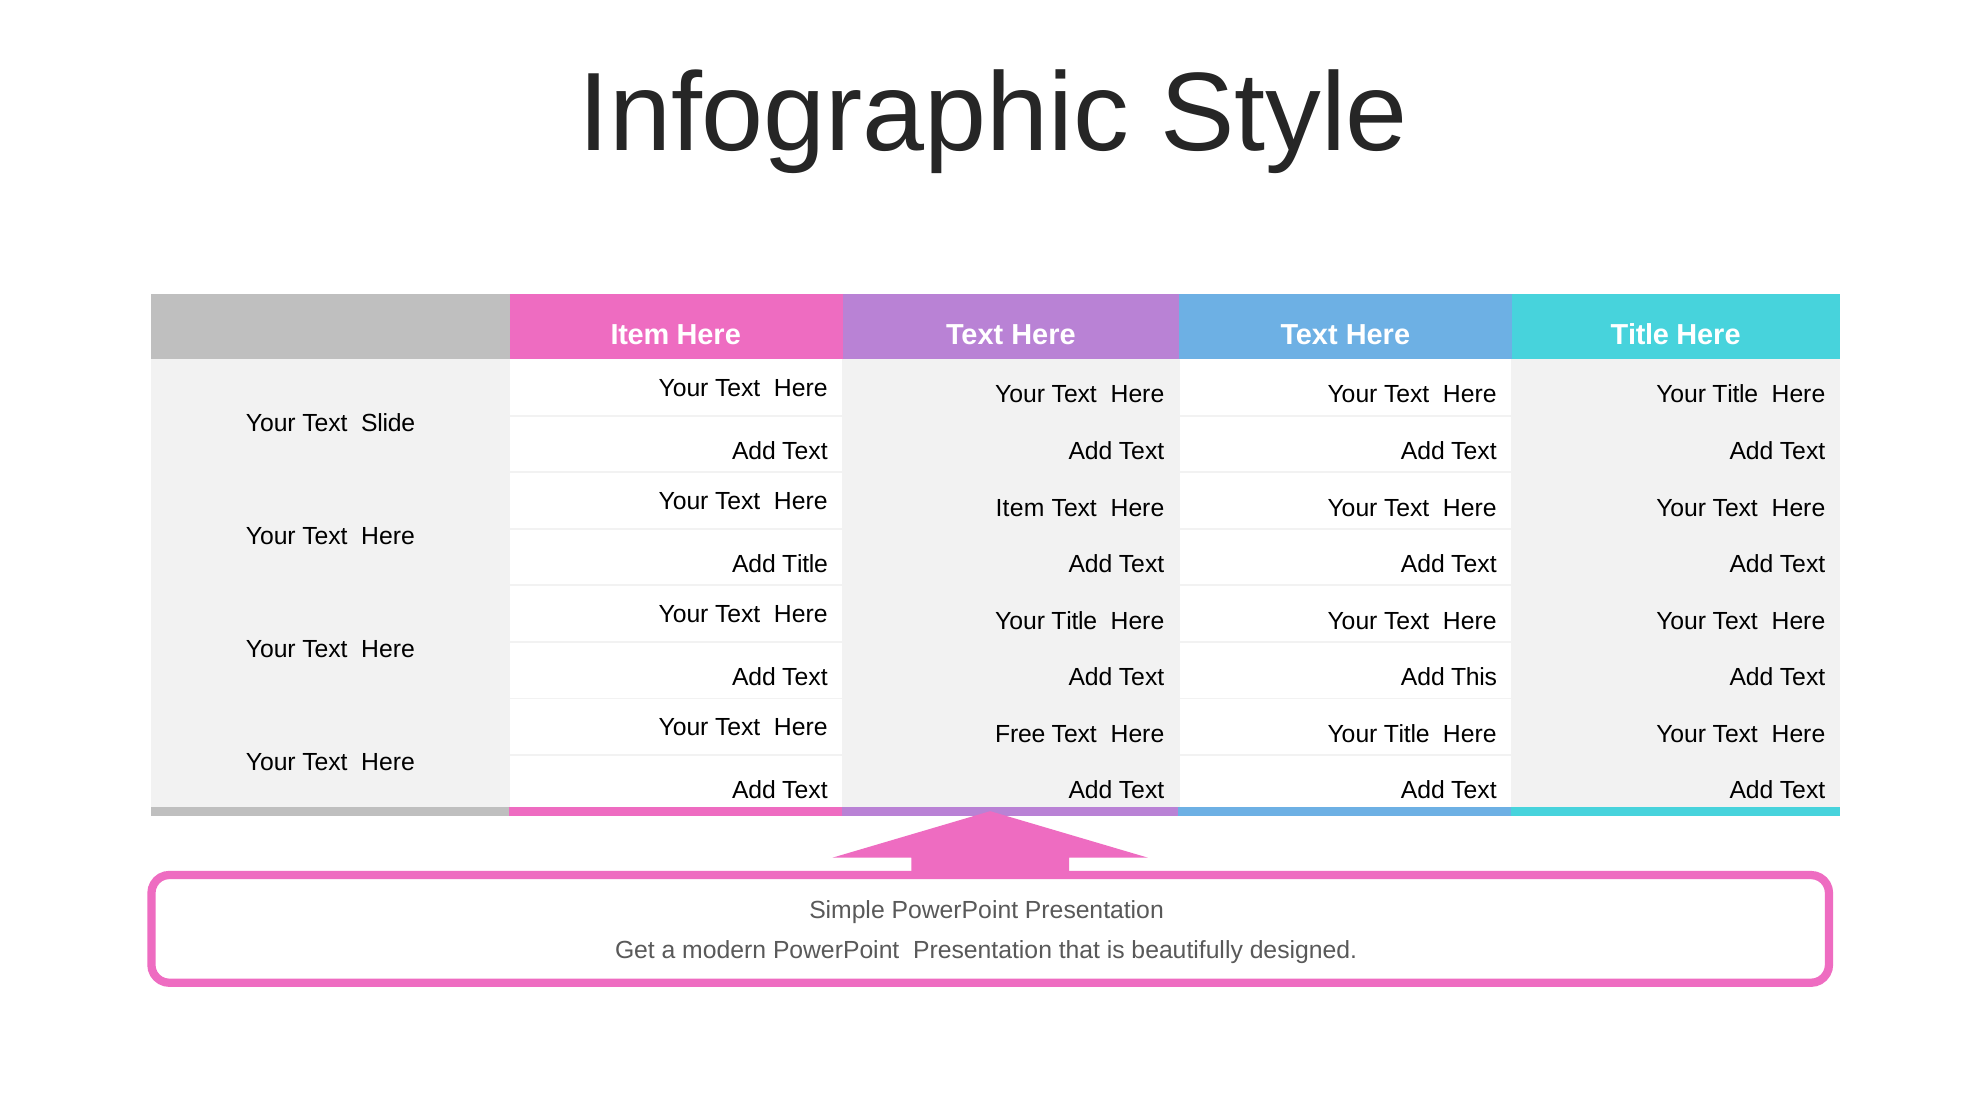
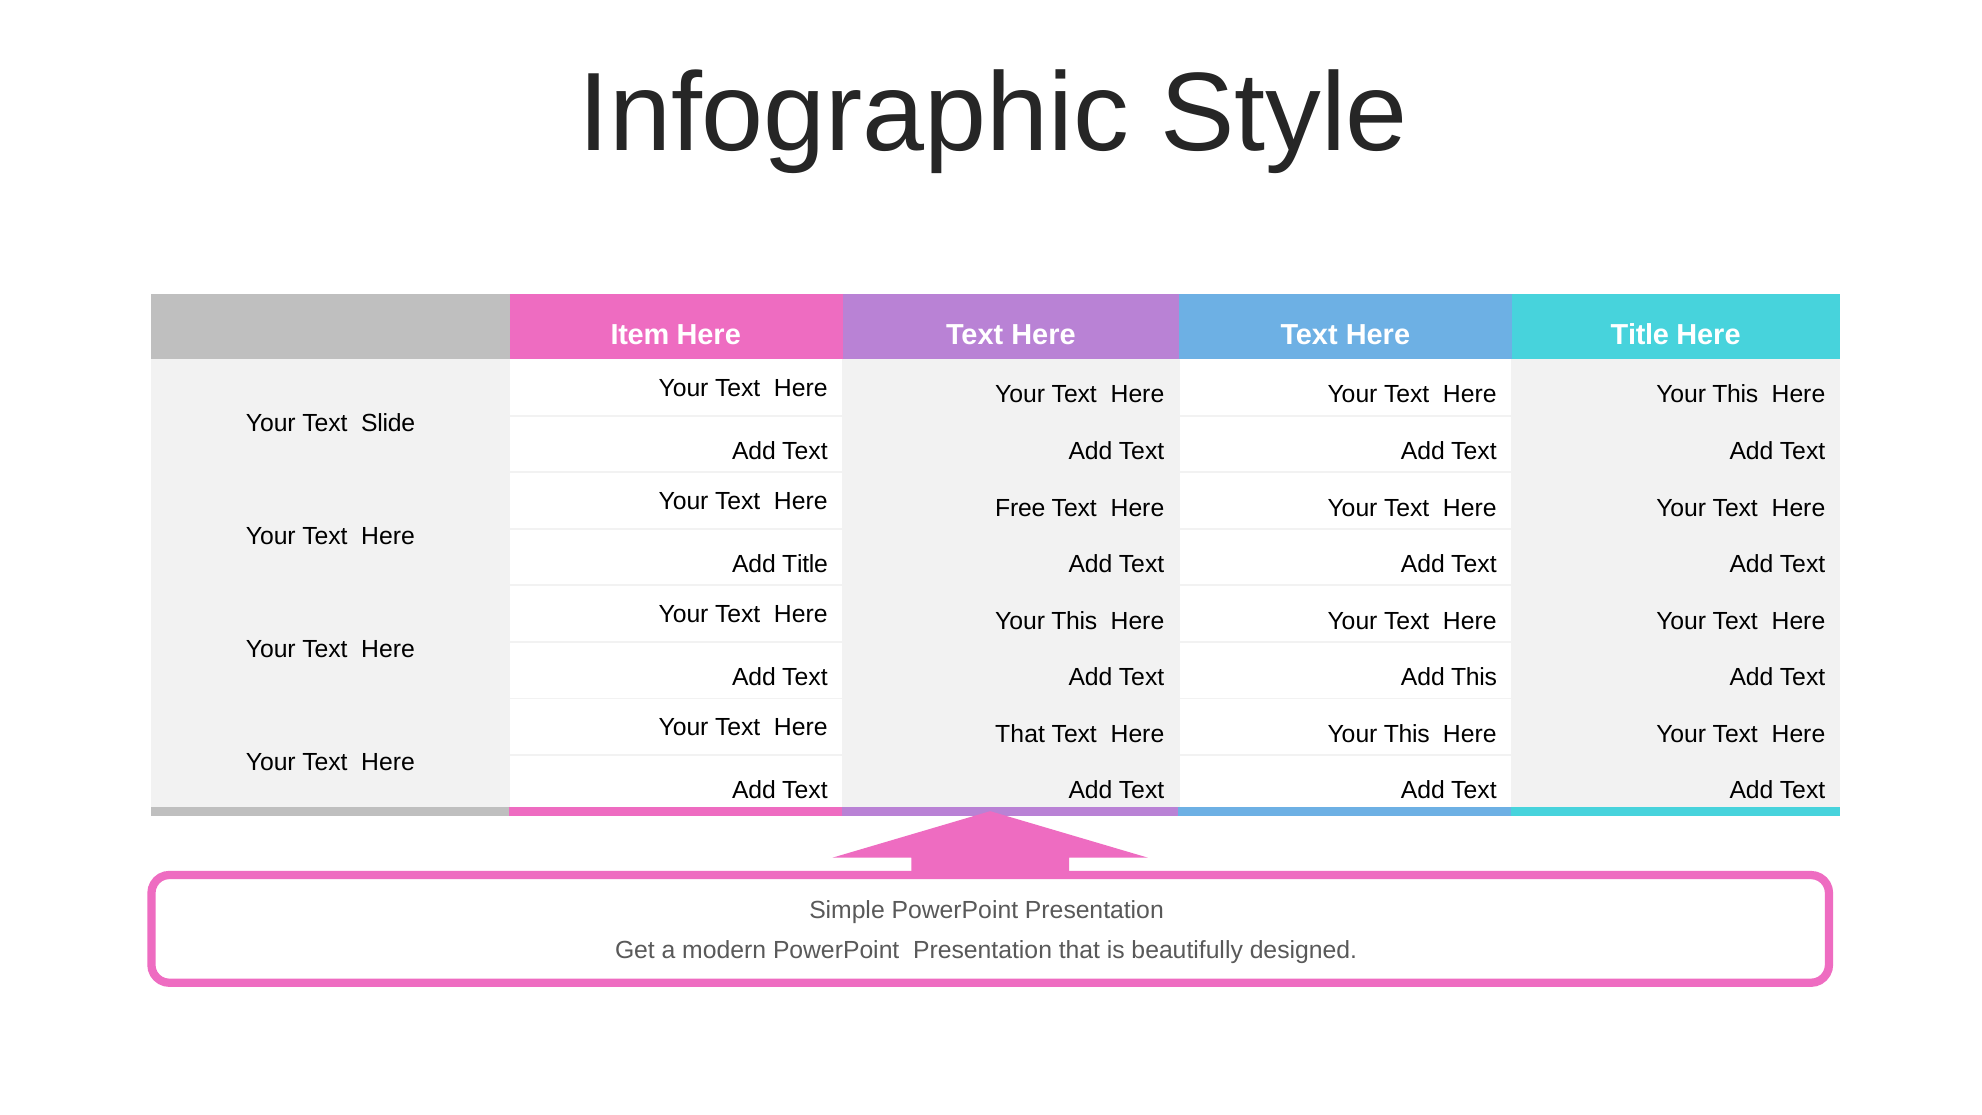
Title at (1735, 395): Title -> This
Here Item: Item -> Free
Title at (1074, 621): Title -> This
Here Free: Free -> That
Title at (1407, 734): Title -> This
